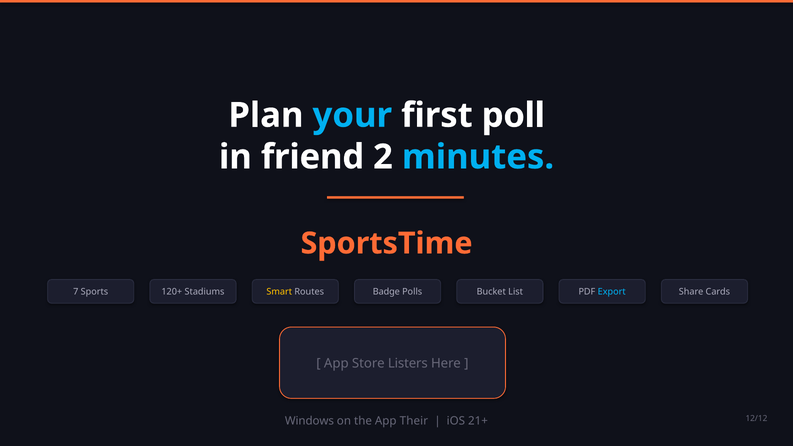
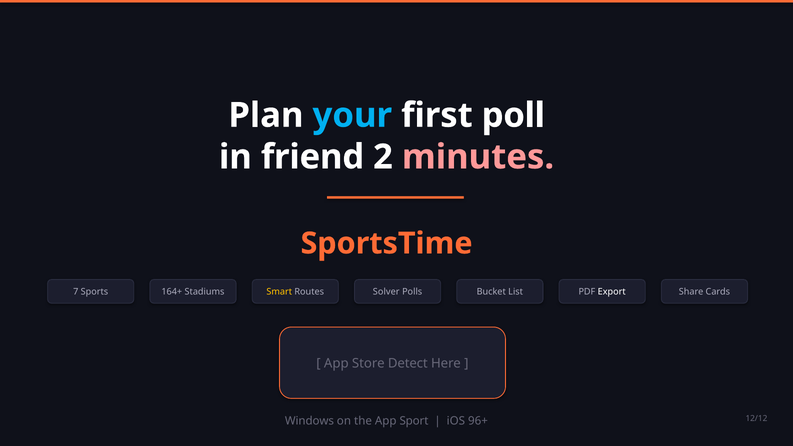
minutes colour: light blue -> pink
120+: 120+ -> 164+
Badge: Badge -> Solver
Export colour: light blue -> white
Listers: Listers -> Detect
Their: Their -> Sport
21+: 21+ -> 96+
